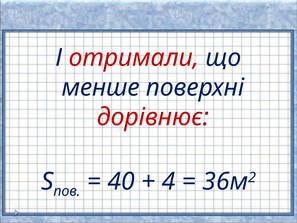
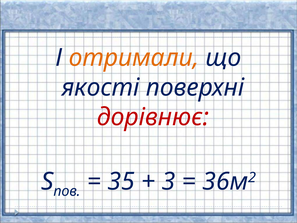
отримали colour: red -> orange
менше: менше -> якості
40: 40 -> 35
4: 4 -> 3
